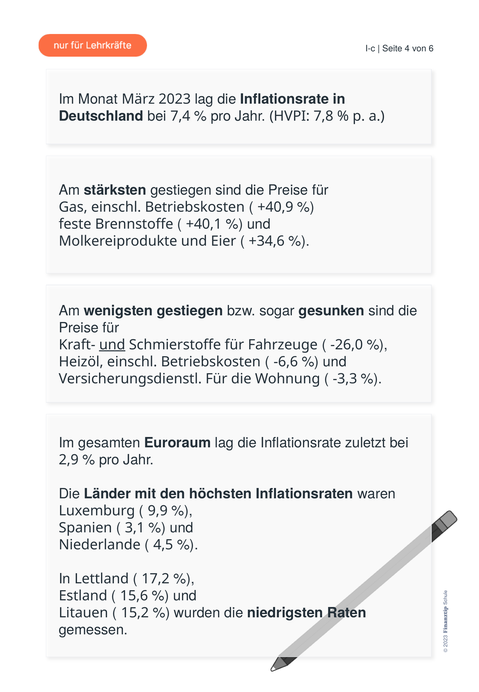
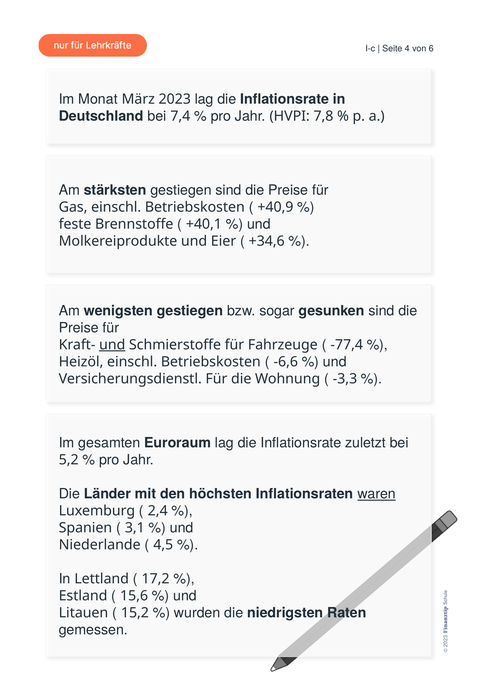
-26,0: -26,0 -> -77,4
2,9: 2,9 -> 5,2
waren underline: none -> present
9,9: 9,9 -> 2,4
